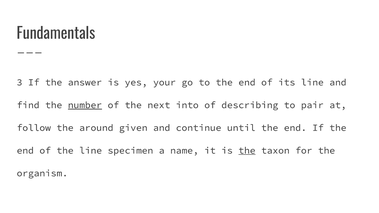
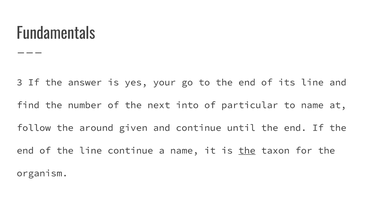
number underline: present -> none
describing: describing -> particular
to pair: pair -> name
line specimen: specimen -> continue
